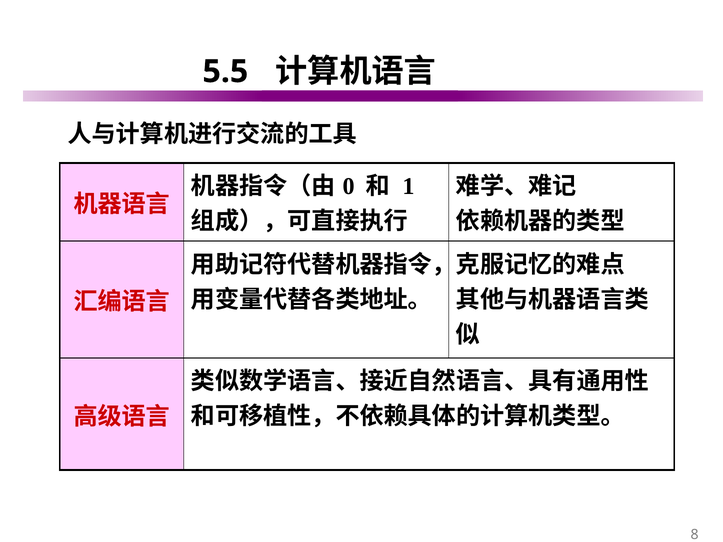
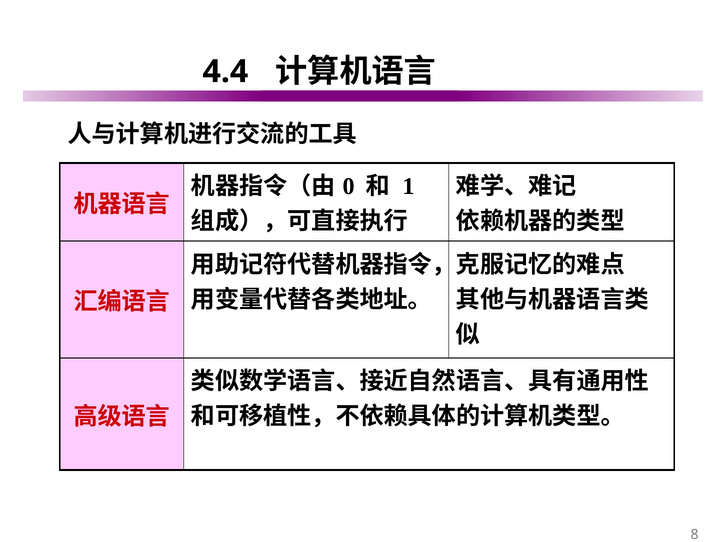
5.5: 5.5 -> 4.4
